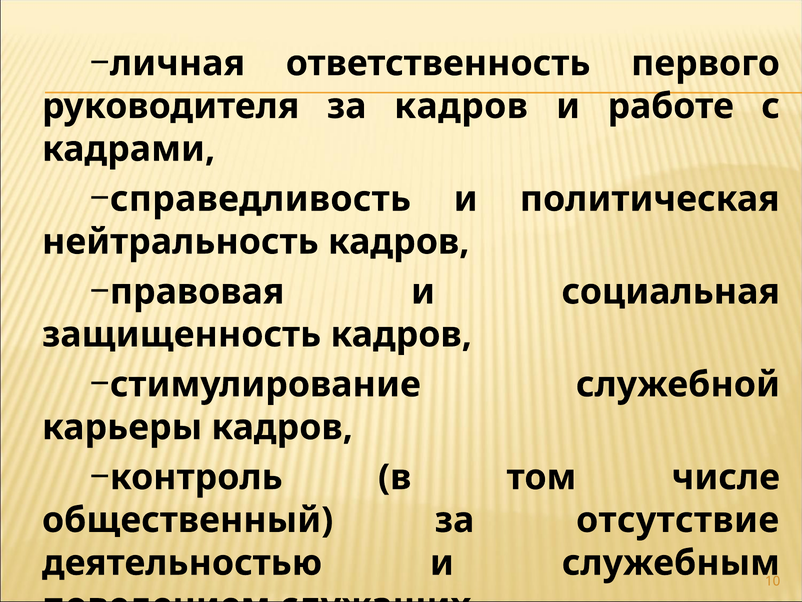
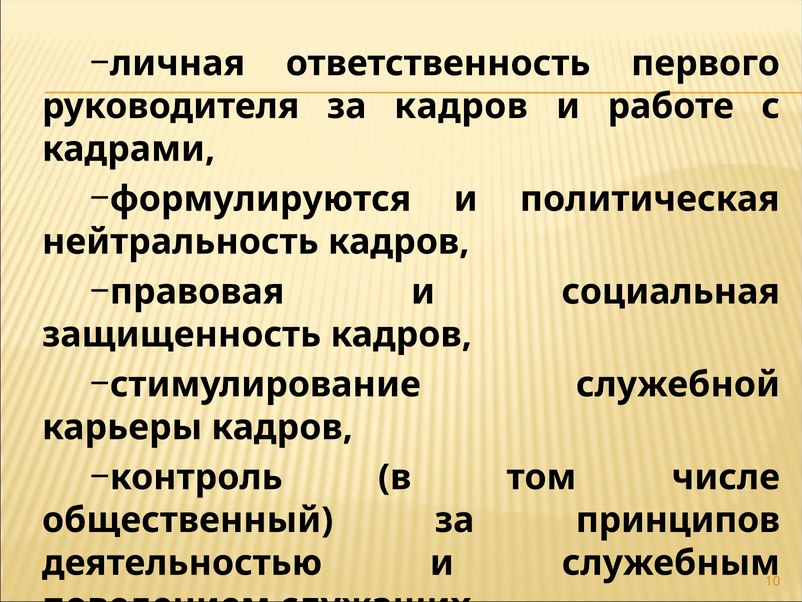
справедливость: справедливость -> формулируются
отсутствие: отсутствие -> принципов
